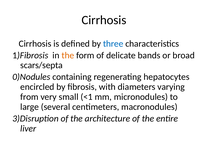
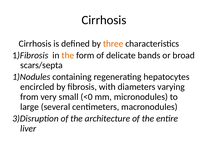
three colour: blue -> orange
0)Nodules: 0)Nodules -> 1)Nodules
<1: <1 -> <0
